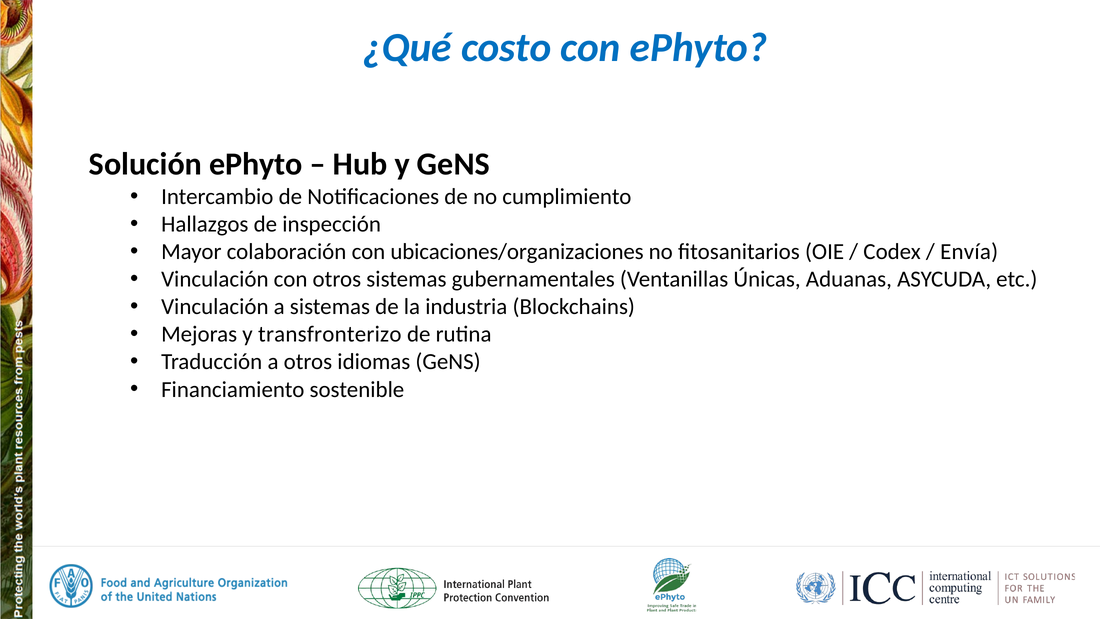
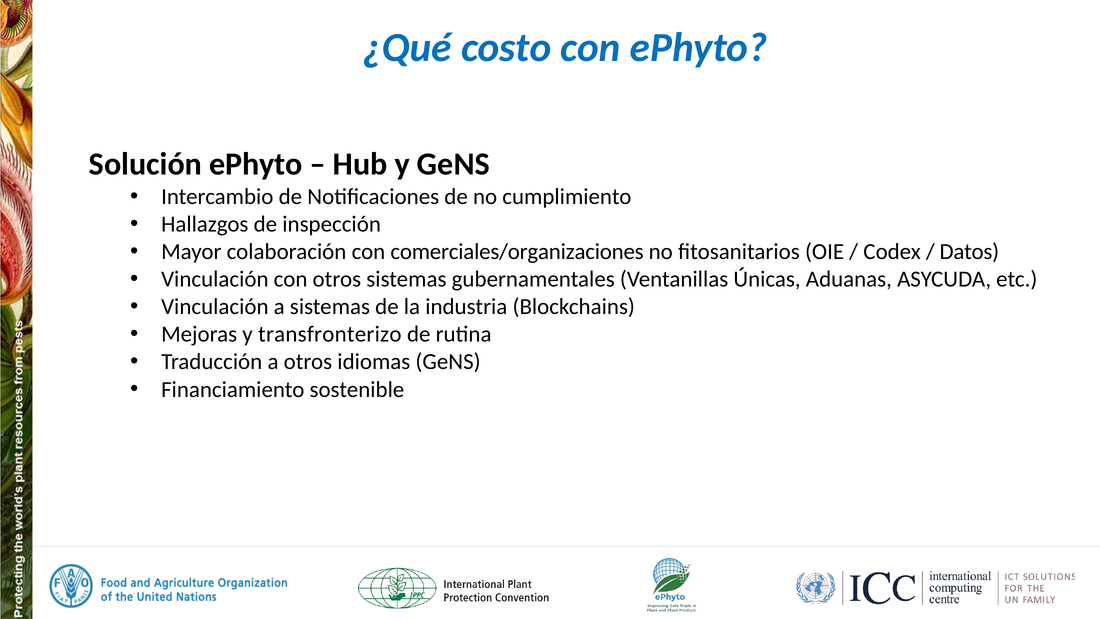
ubicaciones/organizaciones: ubicaciones/organizaciones -> comerciales/organizaciones
Envía: Envía -> Datos
